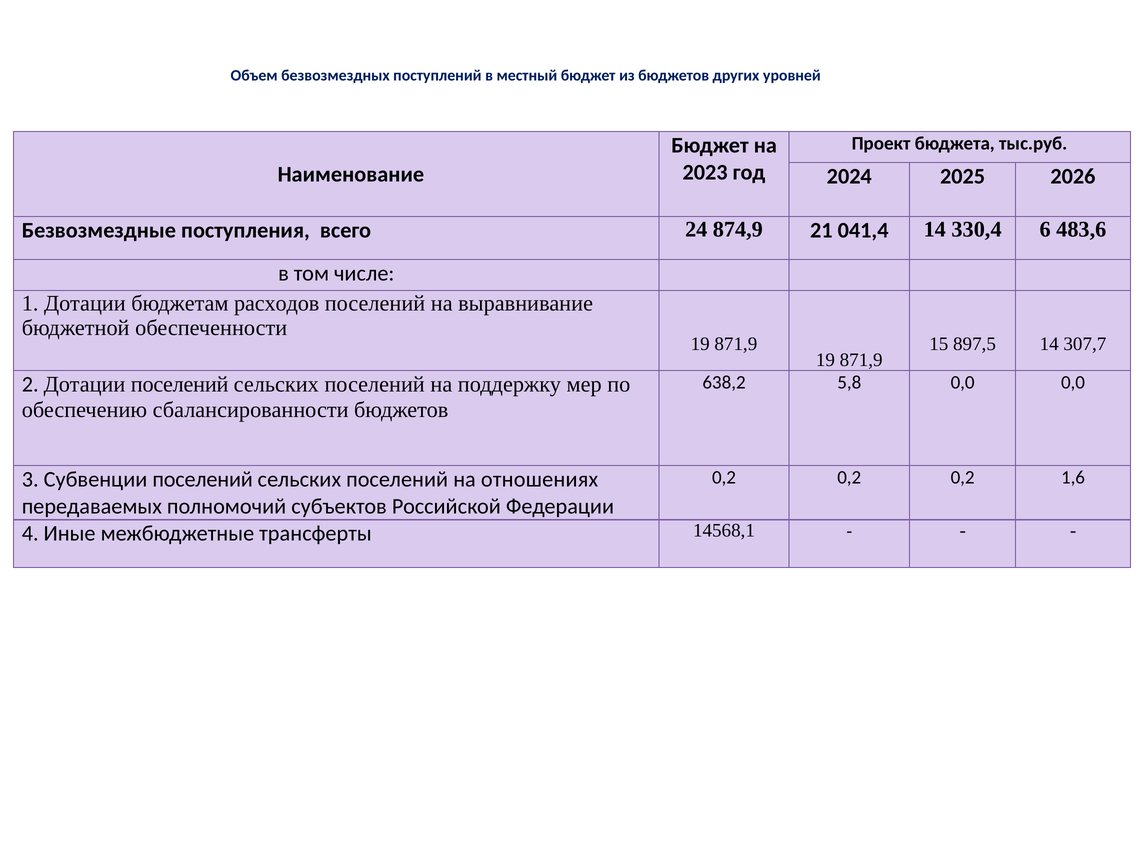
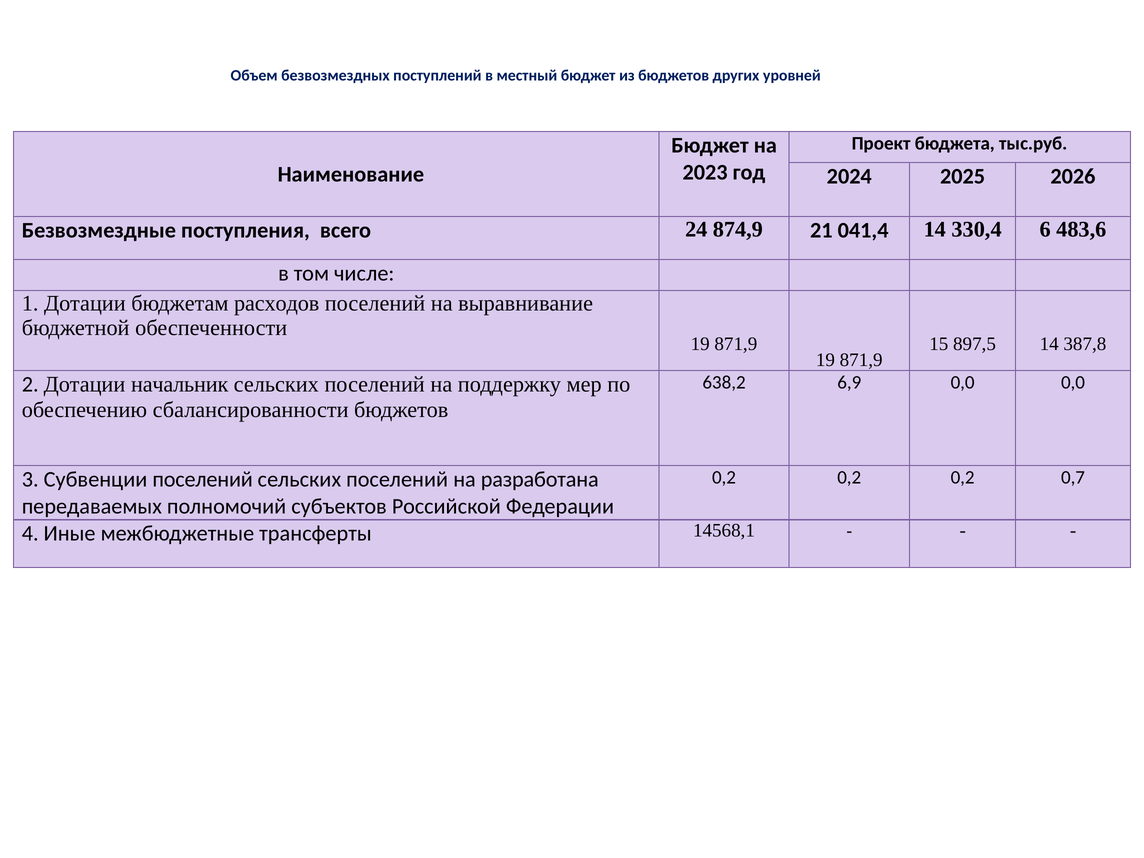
307,7: 307,7 -> 387,8
5,8: 5,8 -> 6,9
Дотации поселений: поселений -> начальник
1,6: 1,6 -> 0,7
отношениях: отношениях -> разработана
